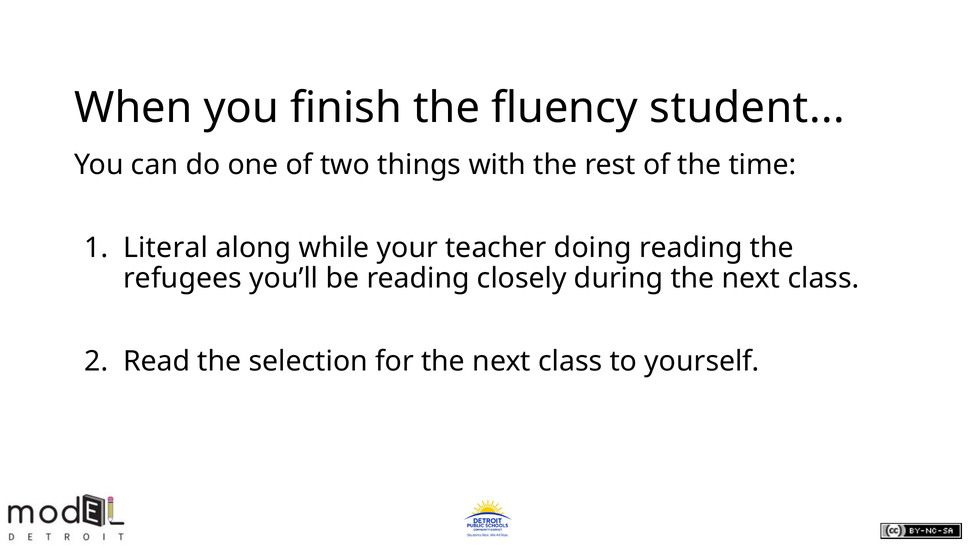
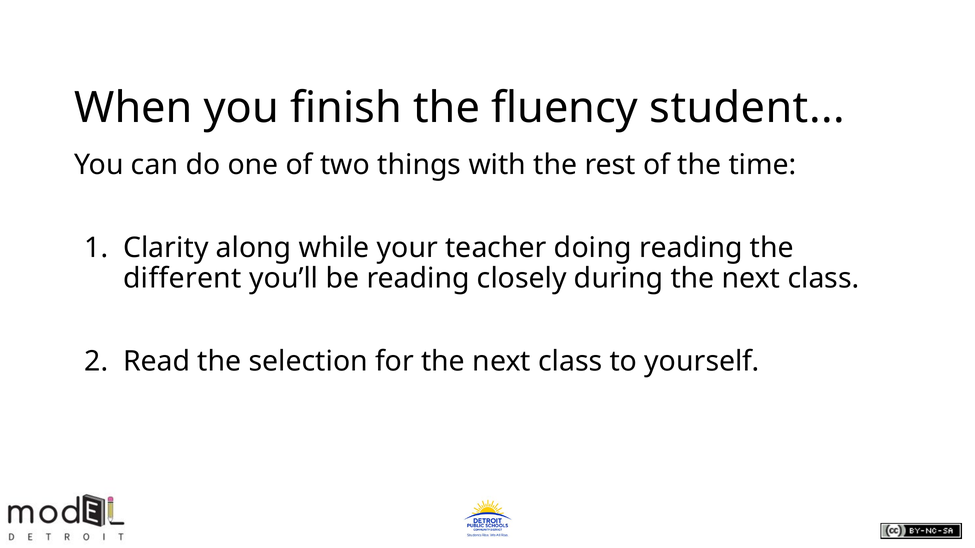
Literal: Literal -> Clarity
refugees: refugees -> different
